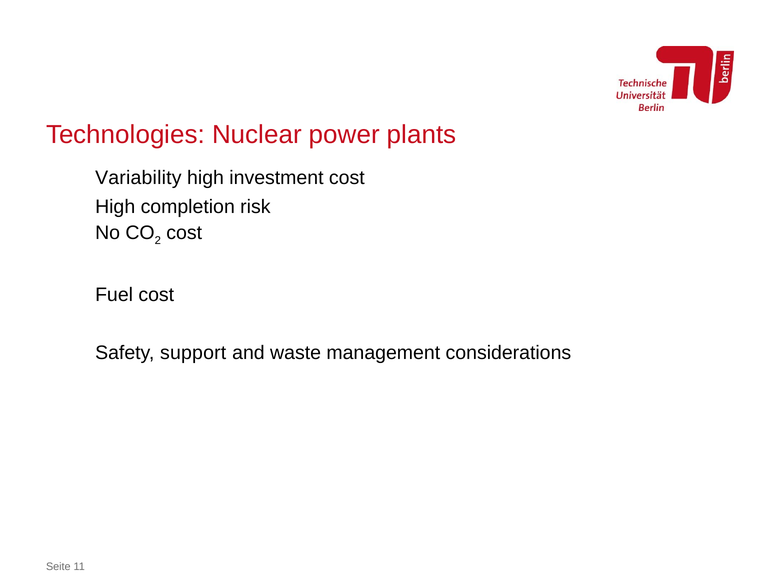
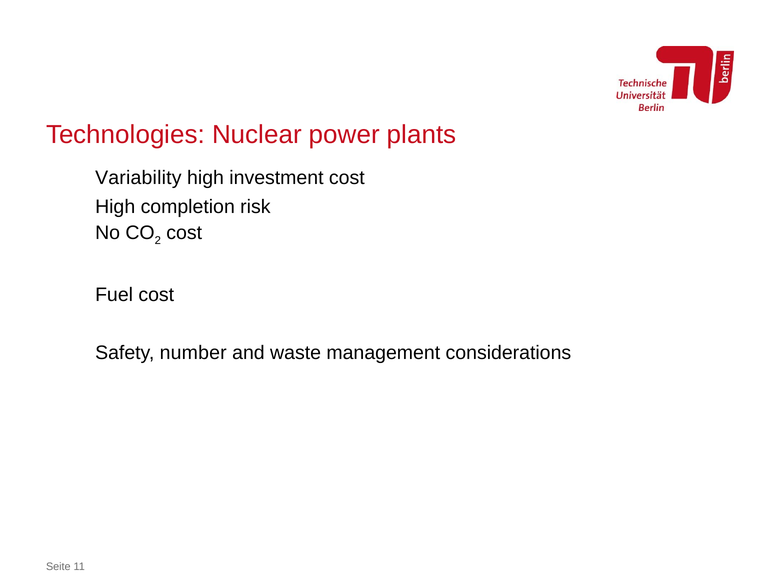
support: support -> number
